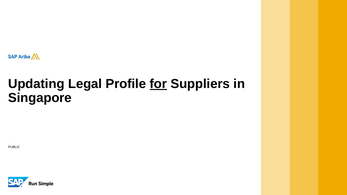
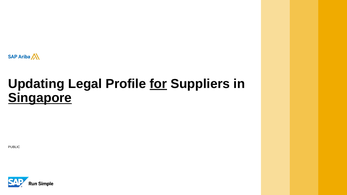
Singapore underline: none -> present
